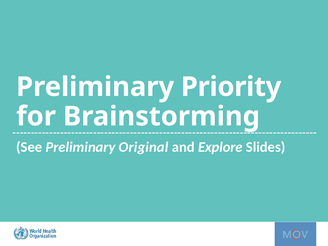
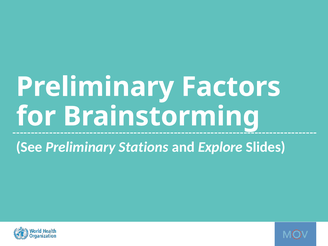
Priority: Priority -> Factors
Original: Original -> Stations
